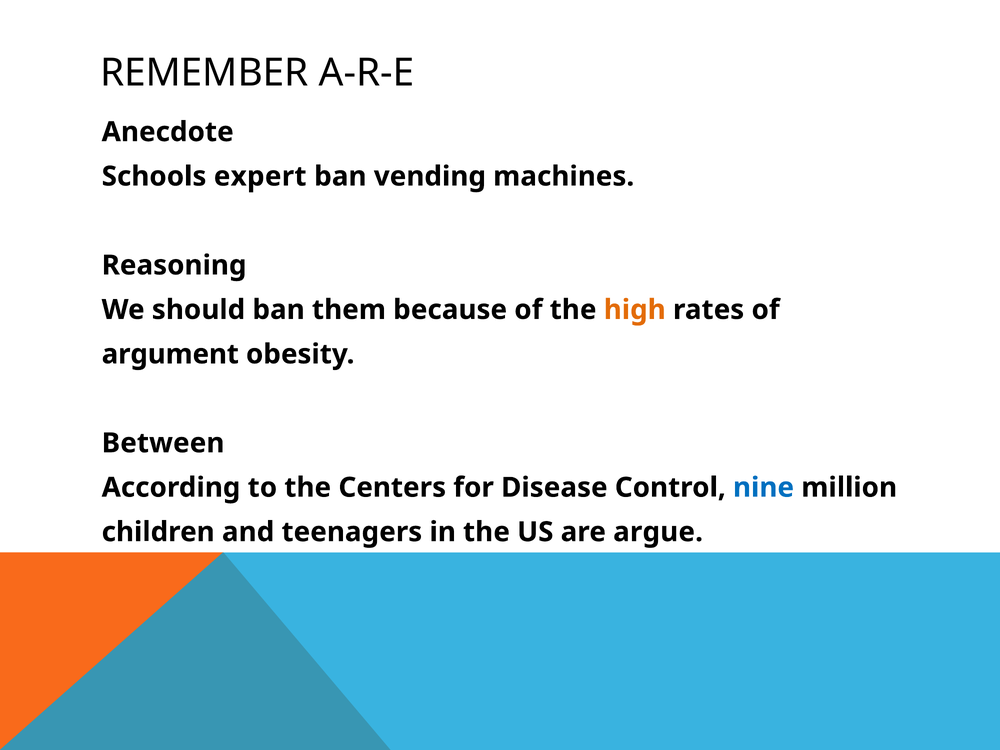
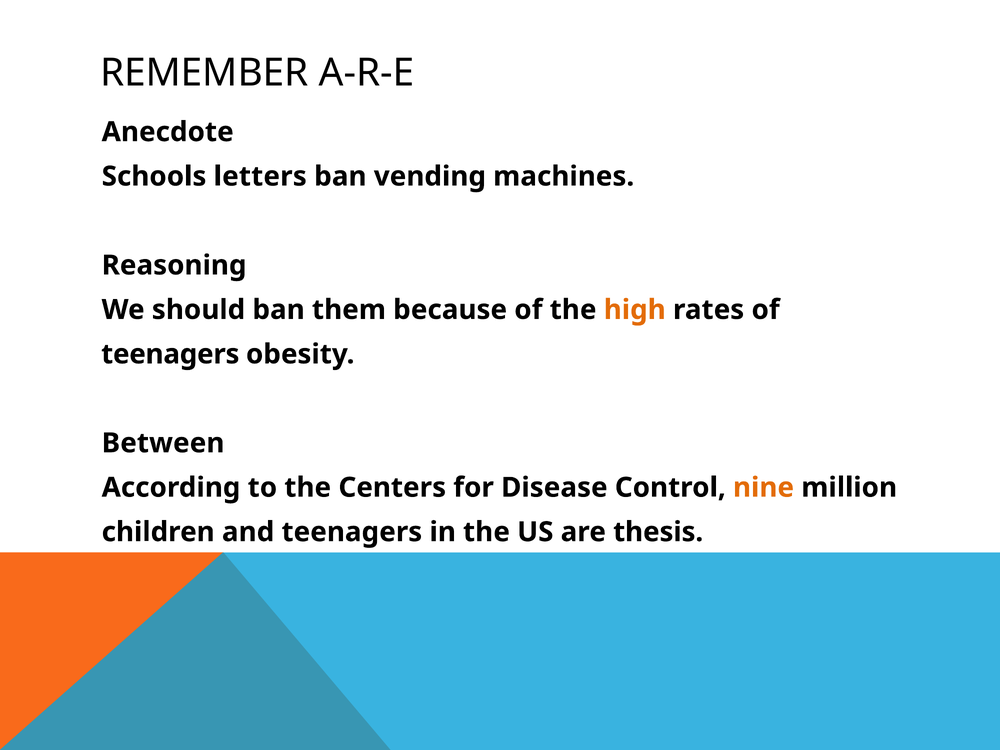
expert: expert -> letters
argument at (170, 354): argument -> teenagers
nine colour: blue -> orange
argue: argue -> thesis
